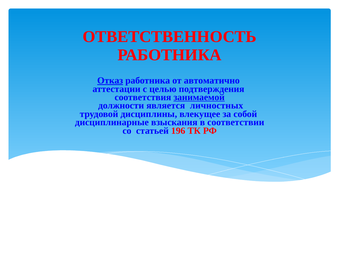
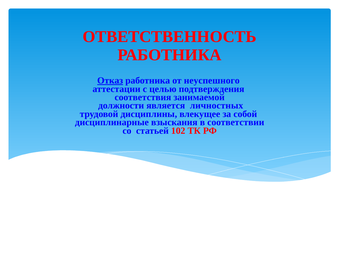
автоматично: автоматично -> неуспешного
занимаемой underline: present -> none
196: 196 -> 102
